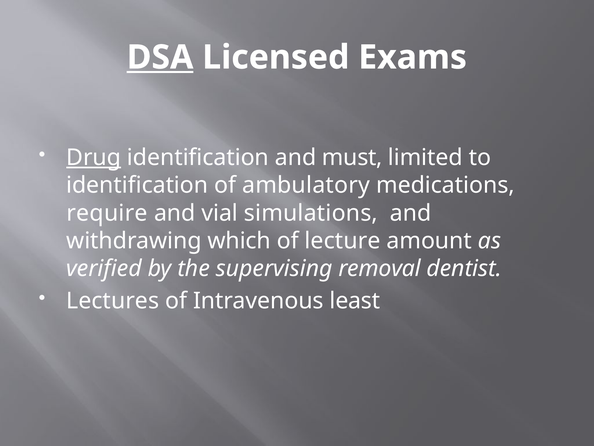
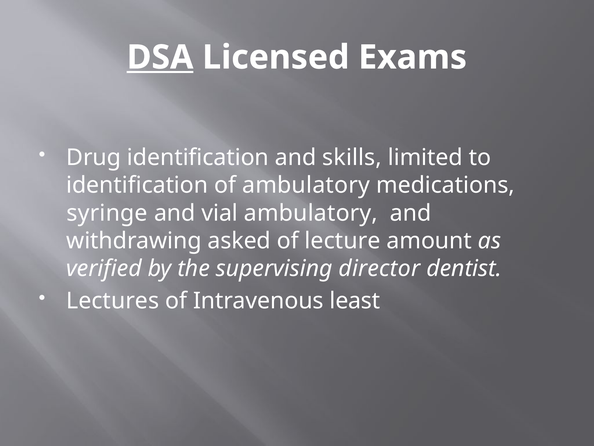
Drug underline: present -> none
must: must -> skills
require: require -> syringe
vial simulations: simulations -> ambulatory
which: which -> asked
removal: removal -> director
